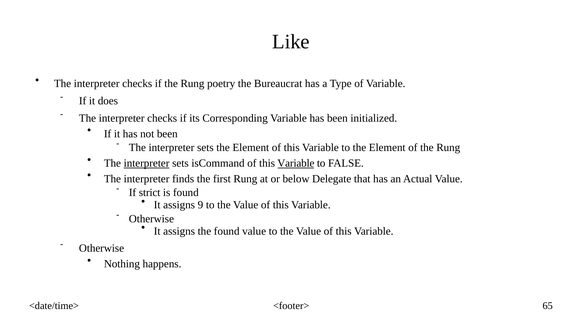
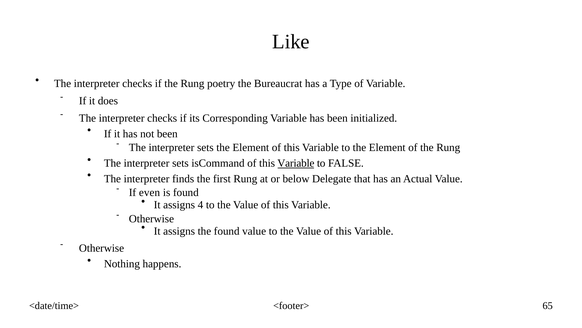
interpreter at (147, 163) underline: present -> none
strict: strict -> even
9: 9 -> 4
